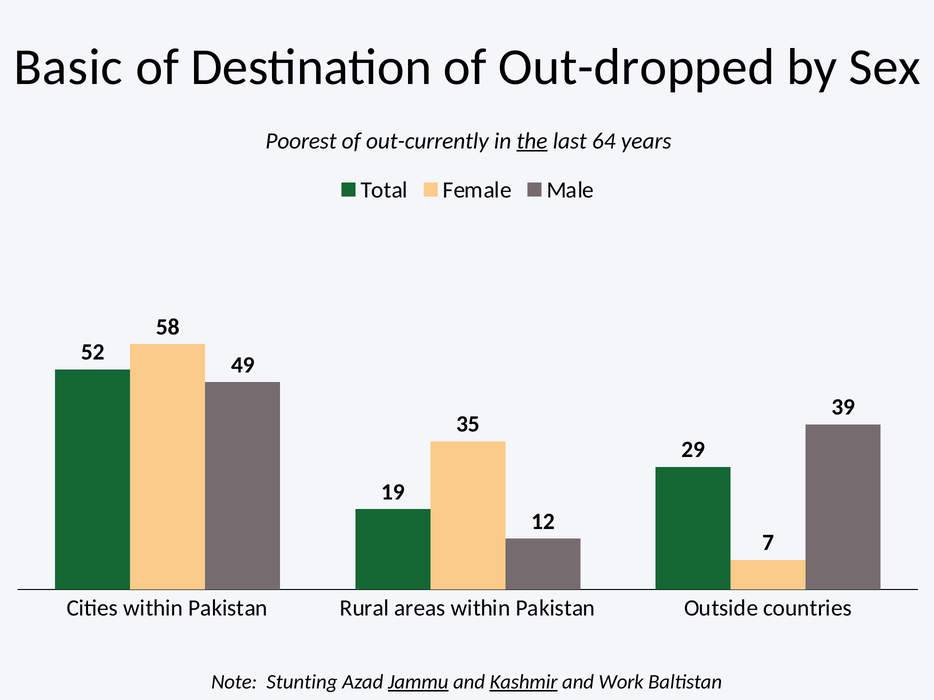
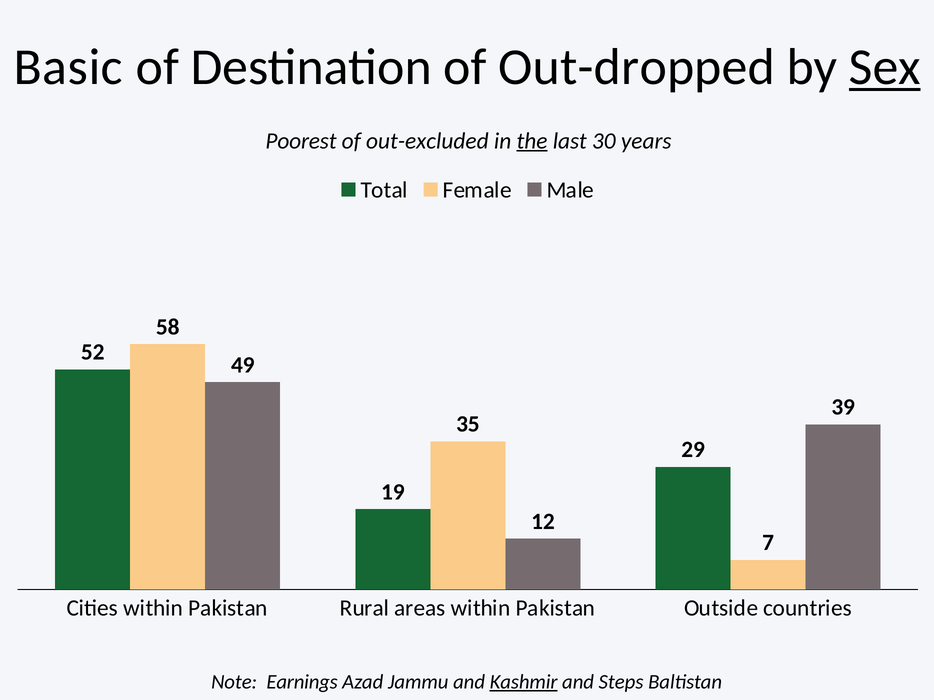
Sex underline: none -> present
out-currently: out-currently -> out-excluded
64: 64 -> 30
Stunting: Stunting -> Earnings
Jammu underline: present -> none
Work: Work -> Steps
